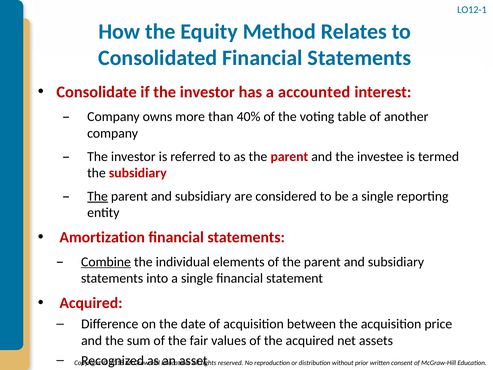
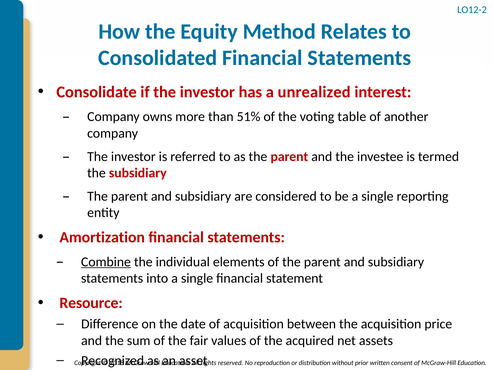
LO12-1: LO12-1 -> LO12-2
accounted: accounted -> unrealized
40%: 40% -> 51%
The at (98, 196) underline: present -> none
Acquired at (91, 303): Acquired -> Resource
